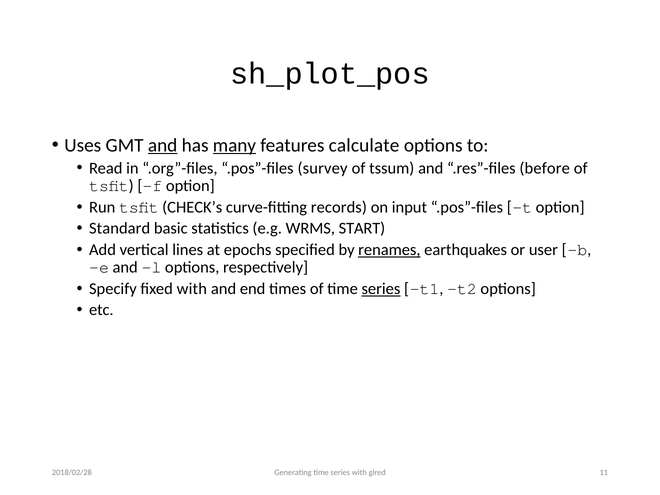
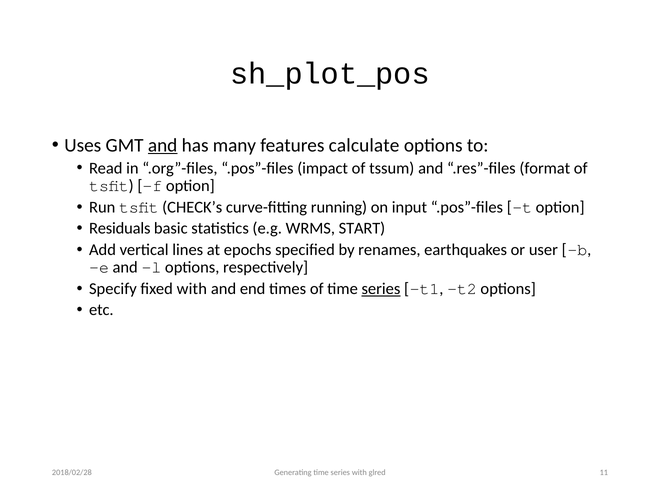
many underline: present -> none
survey: survey -> impact
before: before -> format
records: records -> running
Standard: Standard -> Residuals
renames underline: present -> none
